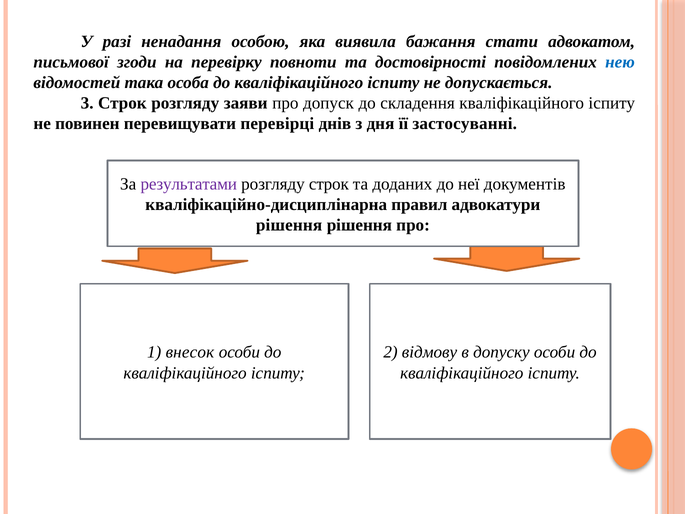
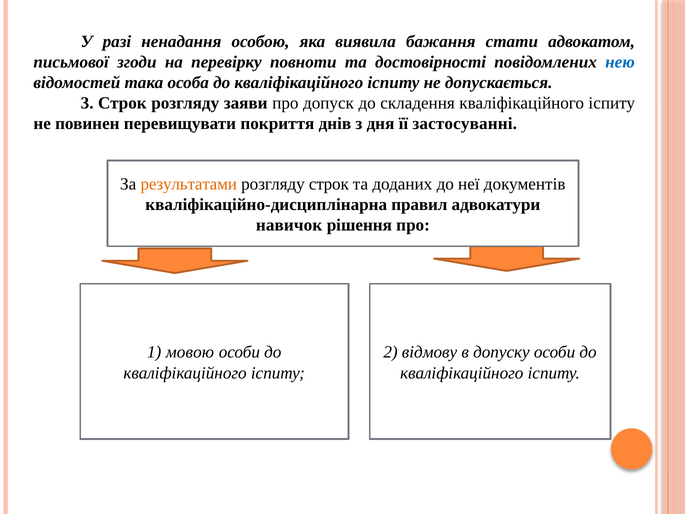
перевірці: перевірці -> покриття
результатами colour: purple -> orange
рішення at (289, 225): рішення -> навичок
внесок: внесок -> мовою
